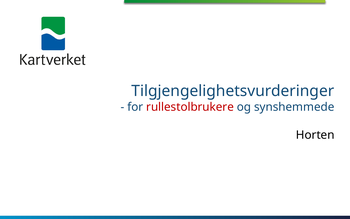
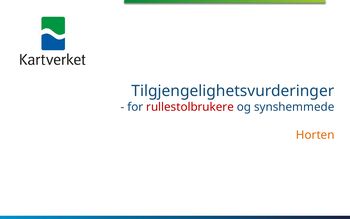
Horten colour: black -> orange
